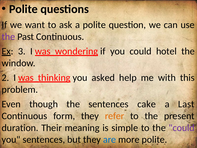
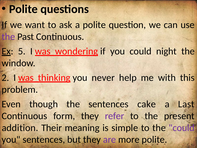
3: 3 -> 5
hotel: hotel -> night
asked: asked -> never
refer colour: orange -> purple
duration: duration -> addition
are colour: blue -> purple
